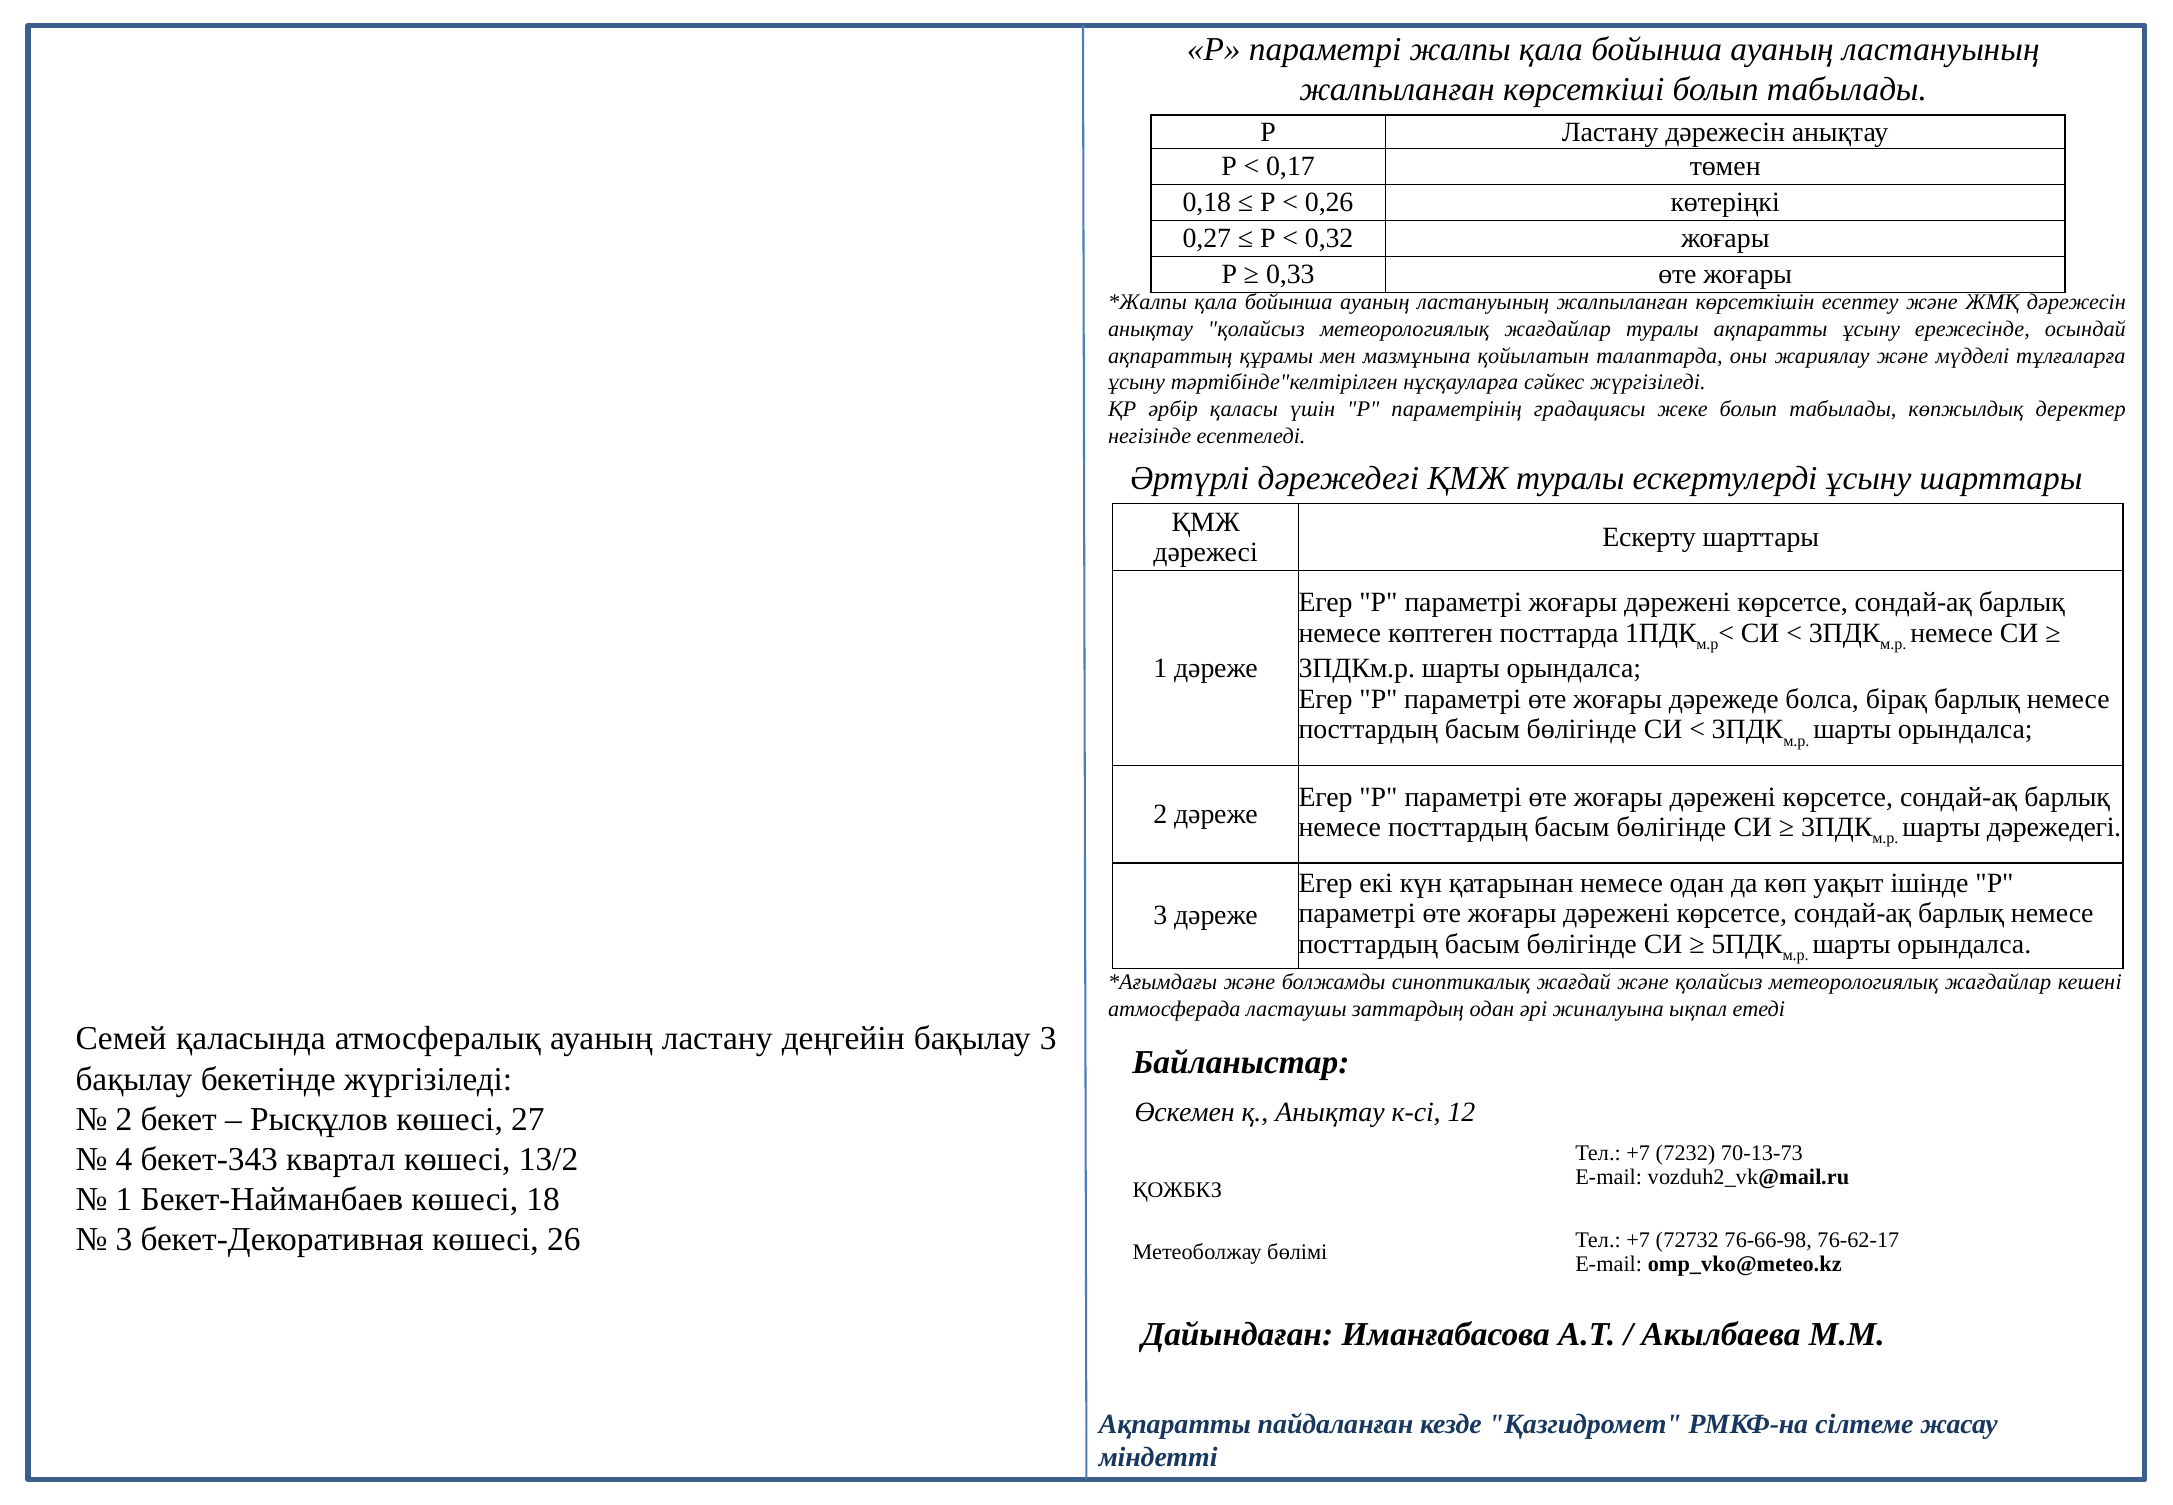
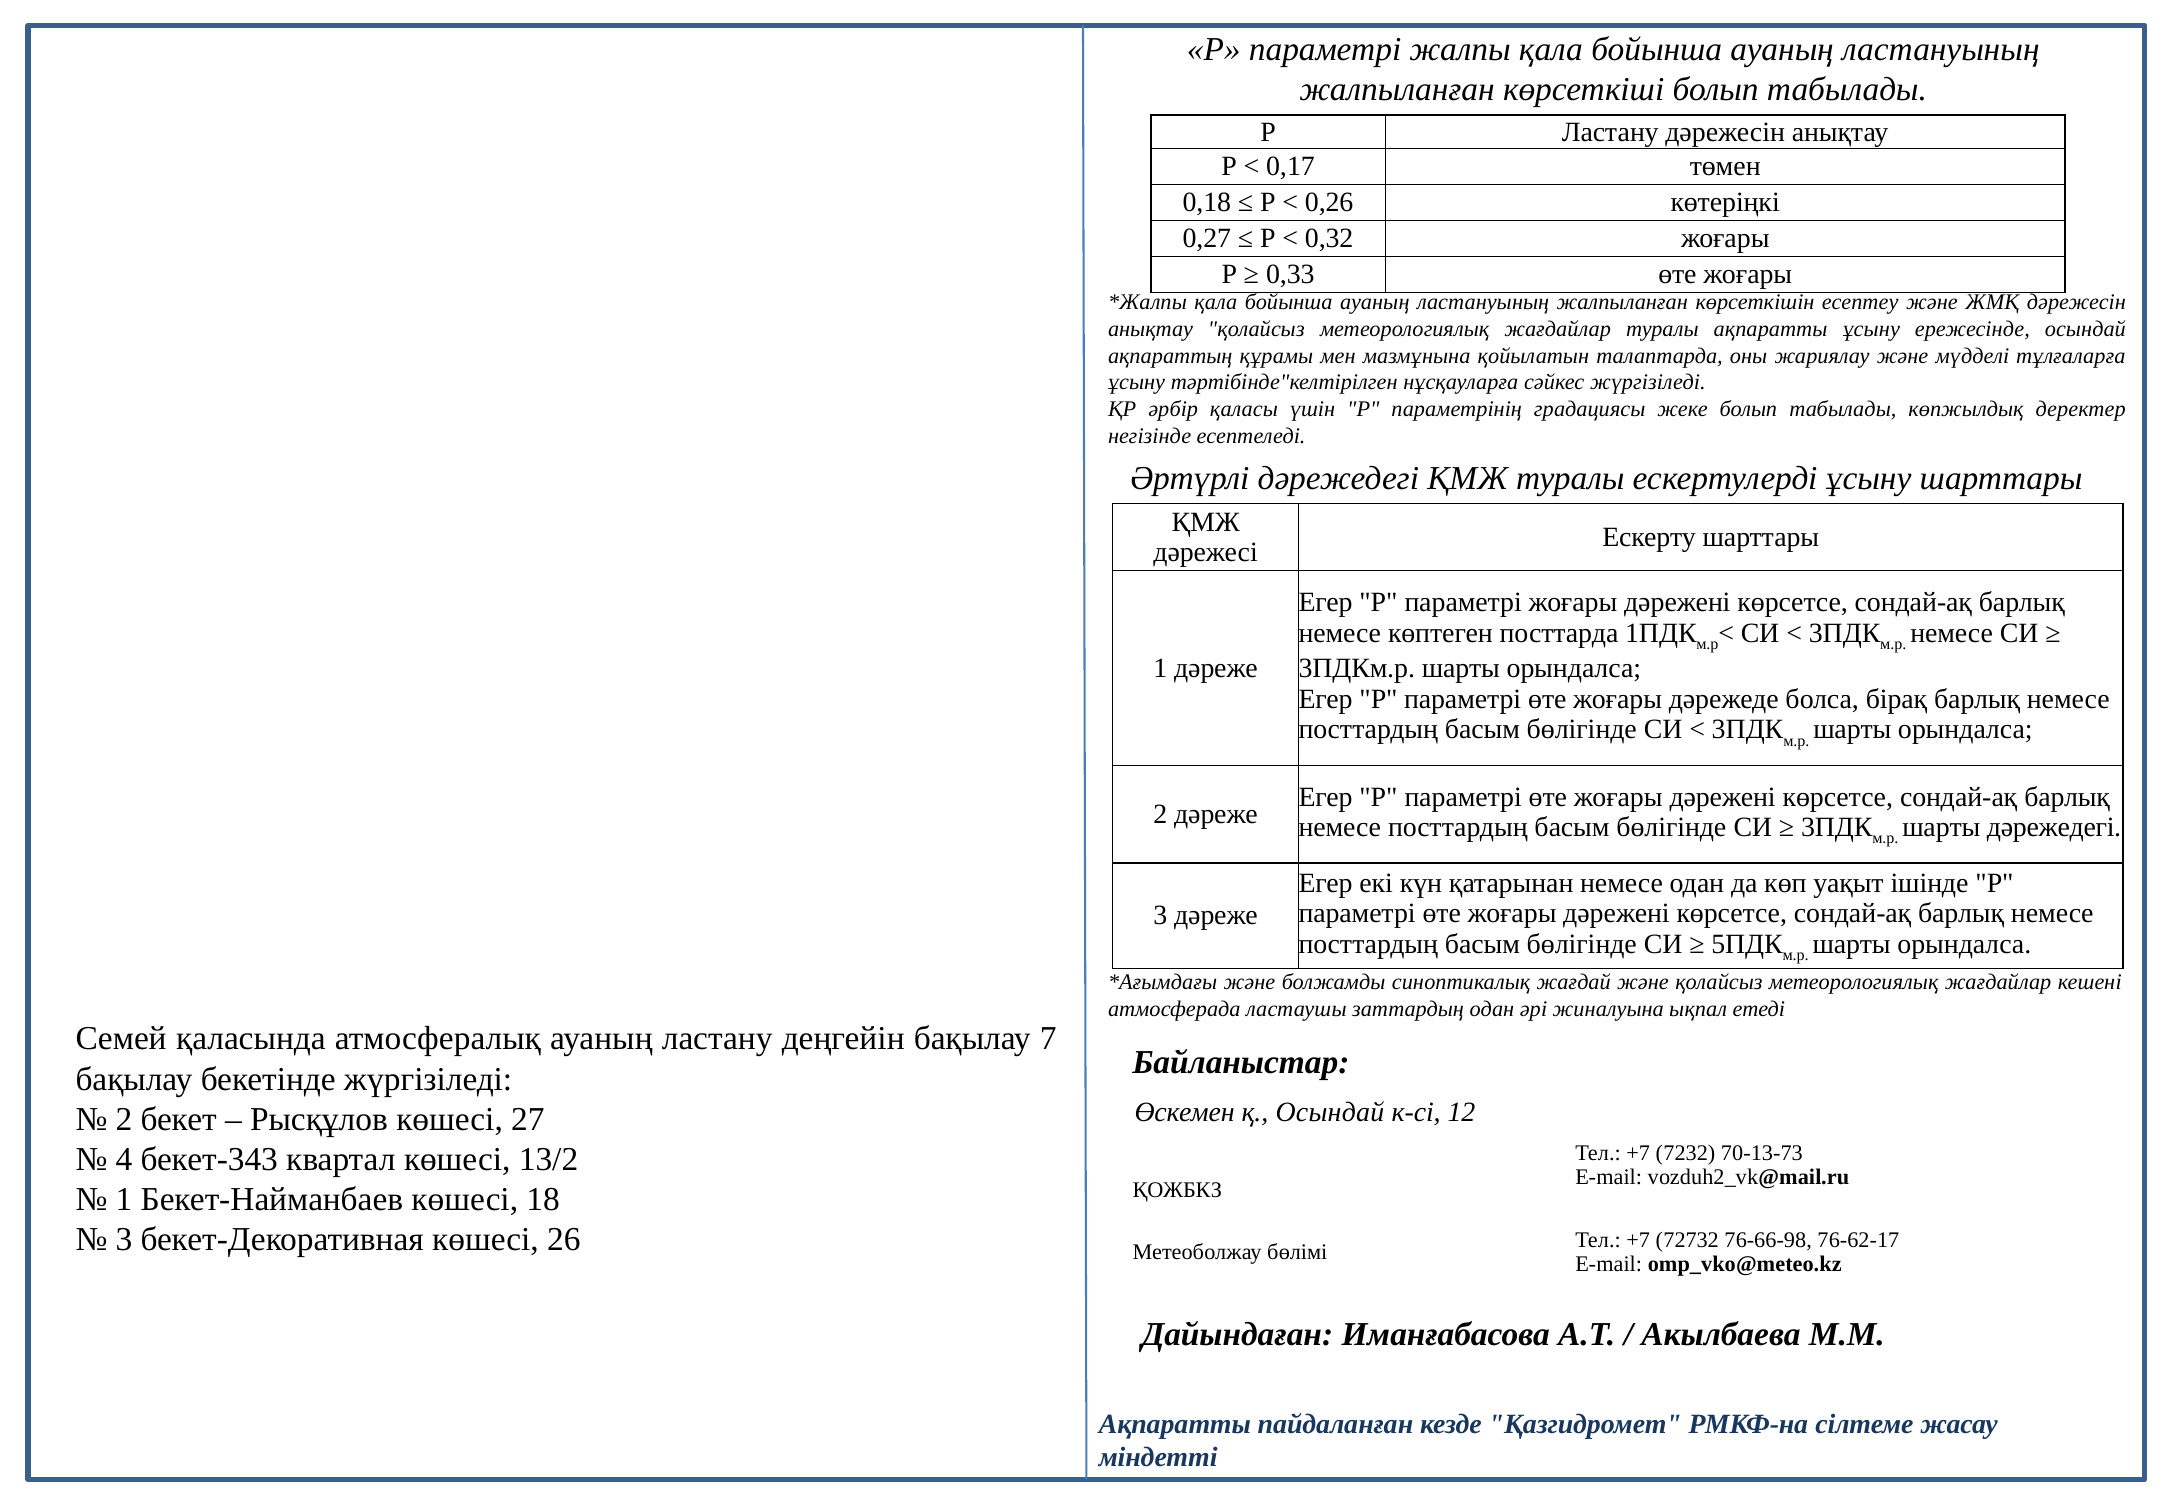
бақылау 3: 3 -> 7
қ Анықтау: Анықтау -> Осындай
